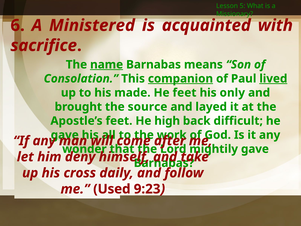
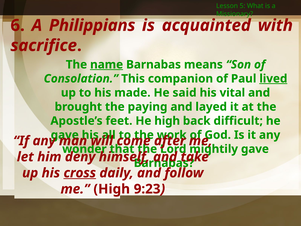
Ministered: Ministered -> Philippians
companion underline: present -> none
He feet: feet -> said
only: only -> vital
source: source -> paying
cross underline: none -> present
me Used: Used -> High
